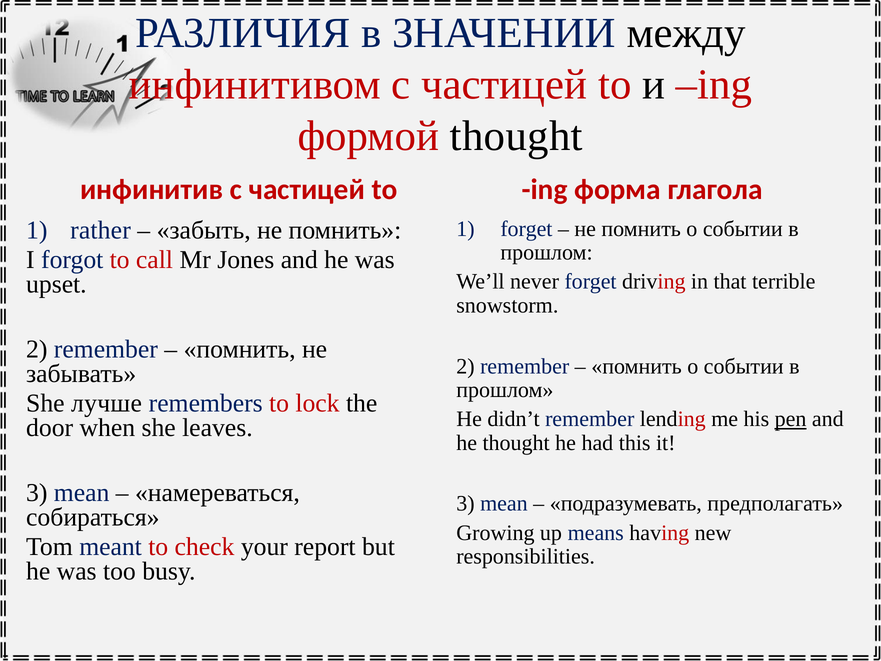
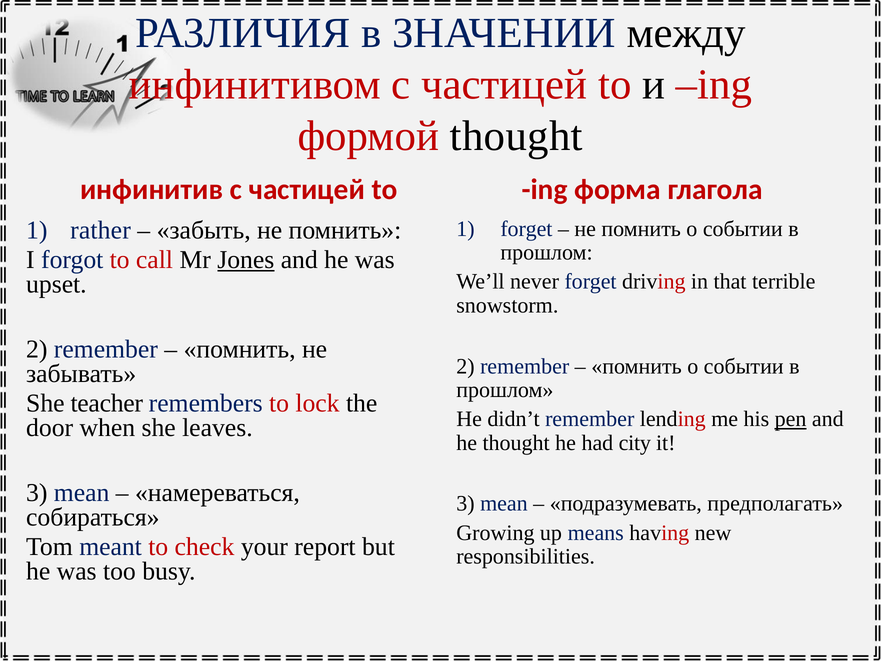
Jones underline: none -> present
лучше: лучше -> teacher
this: this -> city
